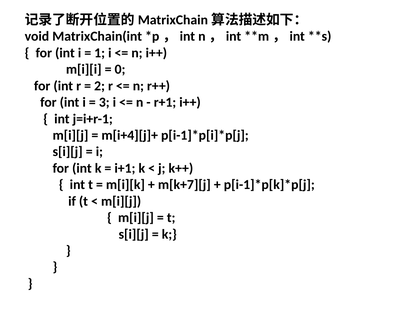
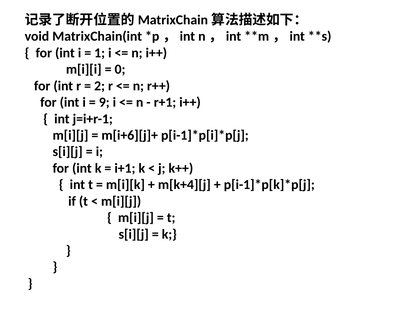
3: 3 -> 9
m[i+4][j]+: m[i+4][j]+ -> m[i+6][j]+
m[k+7][j: m[k+7][j -> m[k+4][j
